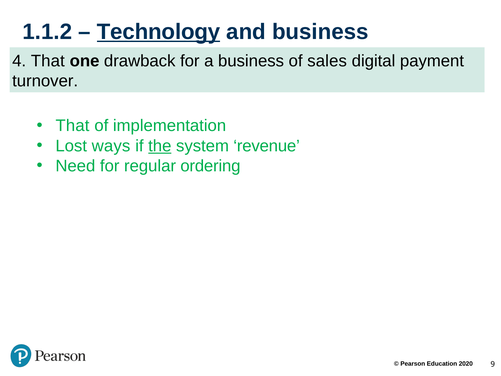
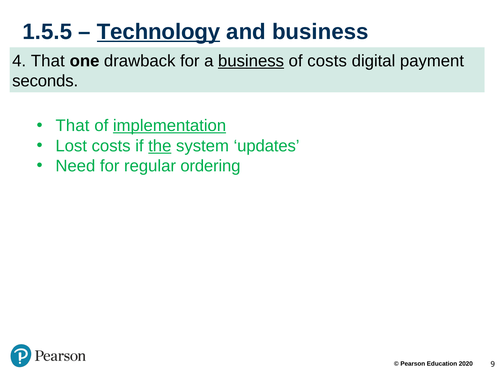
1.1.2: 1.1.2 -> 1.5.5
business at (251, 61) underline: none -> present
of sales: sales -> costs
turnover: turnover -> seconds
implementation underline: none -> present
Lost ways: ways -> costs
revenue: revenue -> updates
